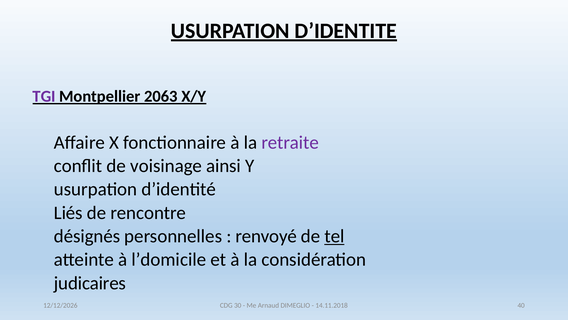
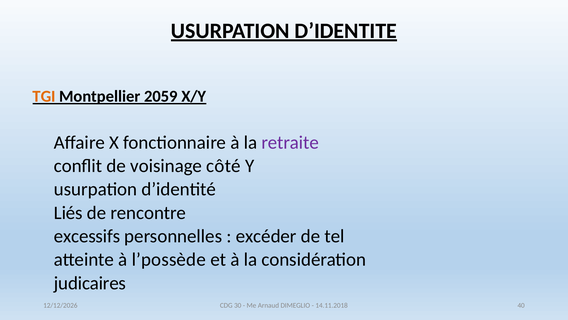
TGI colour: purple -> orange
2063: 2063 -> 2059
ainsi: ainsi -> côté
désignés: désignés -> excessifs
renvoyé: renvoyé -> excéder
tel underline: present -> none
l’domicile: l’domicile -> l’possède
